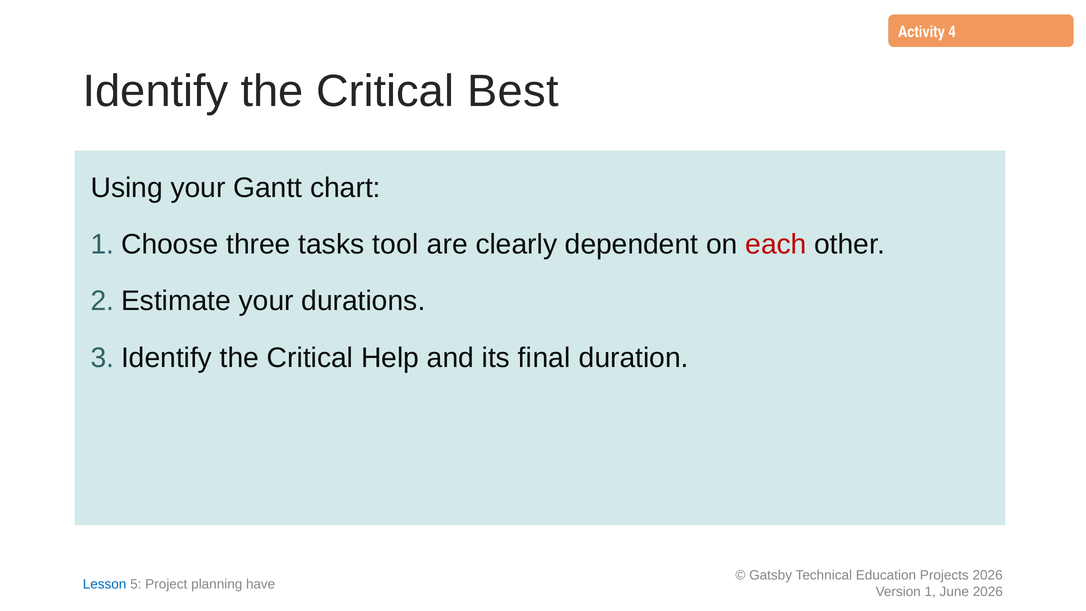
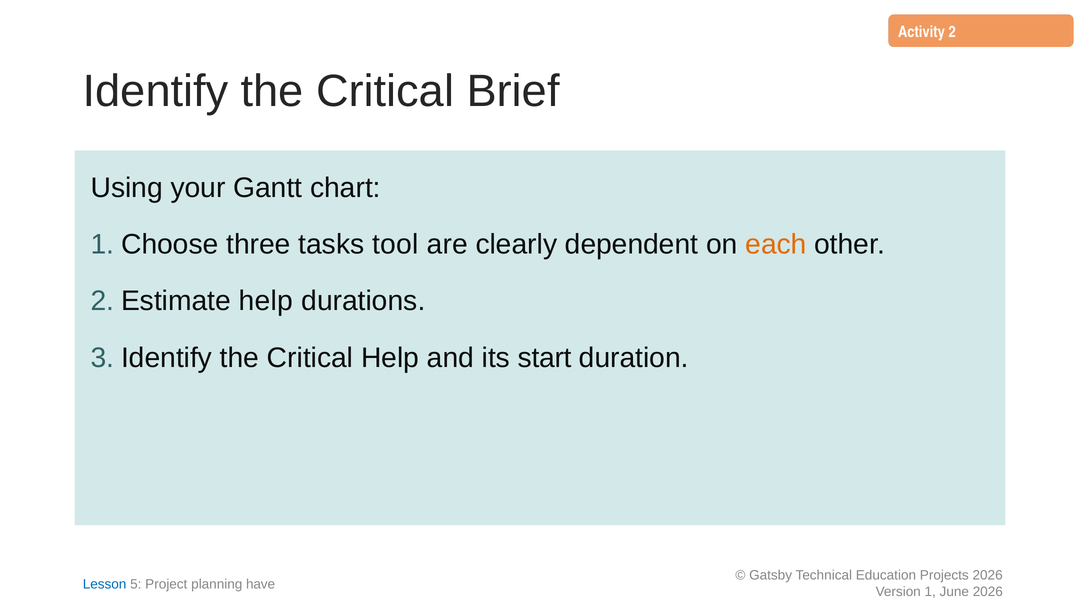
4: 4 -> 2
Best: Best -> Brief
each colour: red -> orange
your at (266, 301): your -> help
final: final -> start
